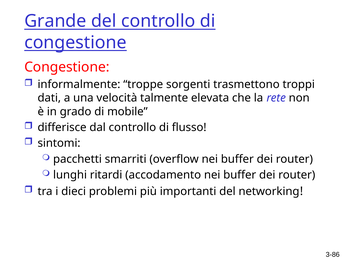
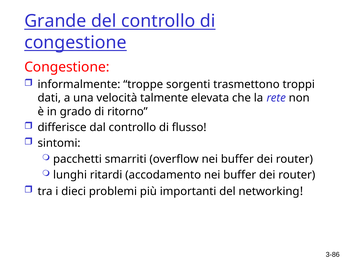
mobile: mobile -> ritorno
